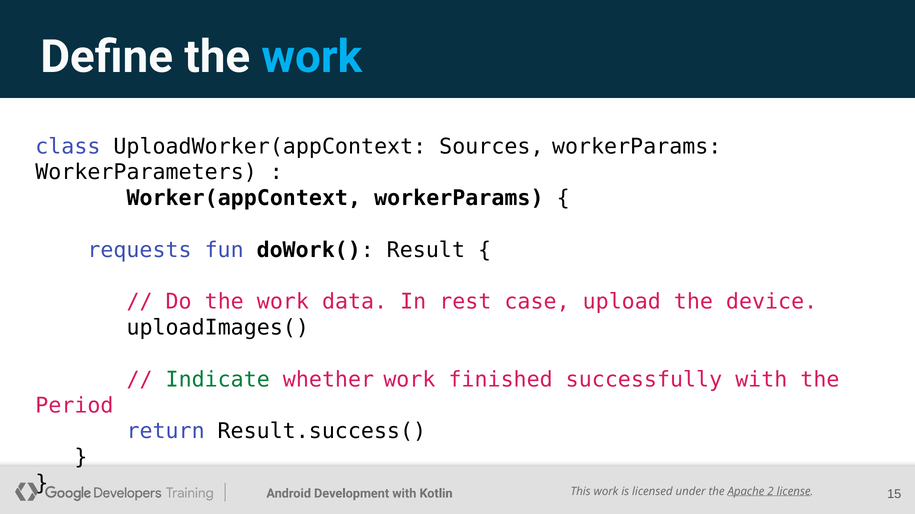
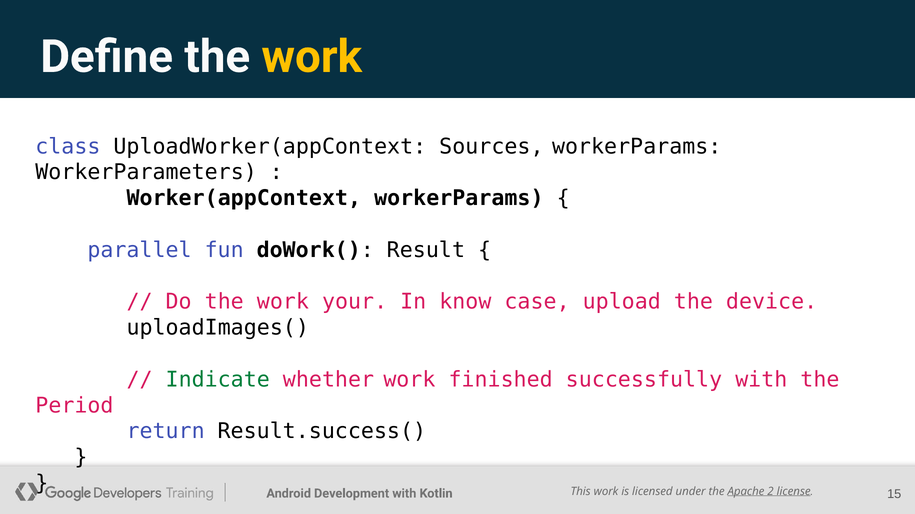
work at (312, 57) colour: light blue -> yellow
requests: requests -> parallel
data: data -> your
rest: rest -> know
